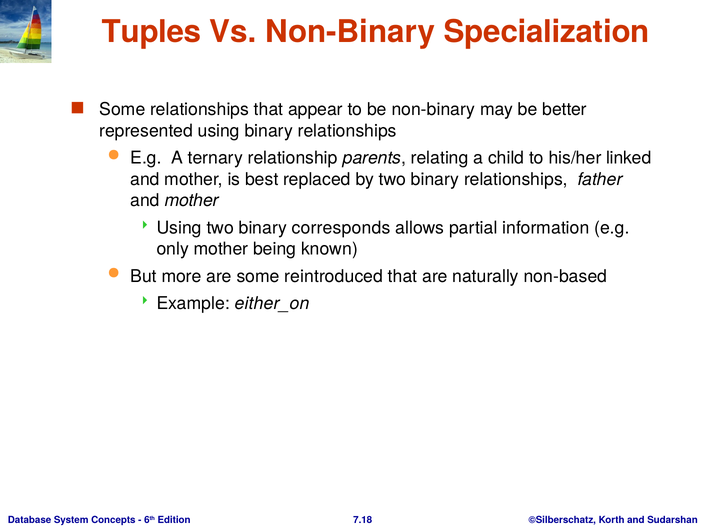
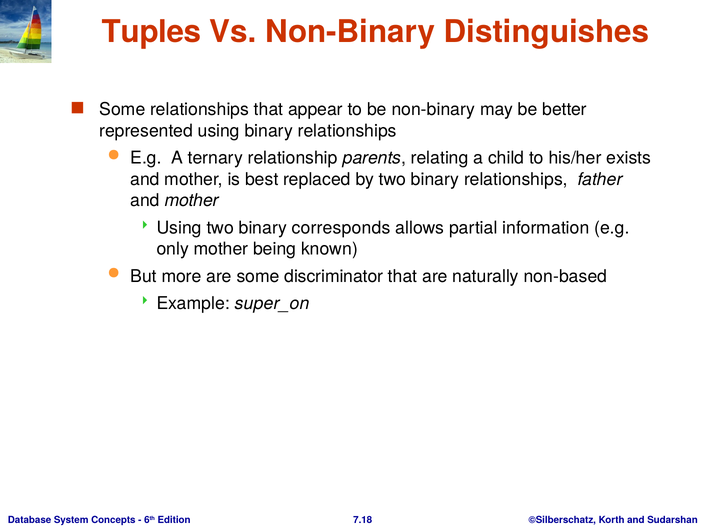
Specialization: Specialization -> Distinguishes
linked: linked -> exists
reintroduced: reintroduced -> discriminator
either_on: either_on -> super_on
